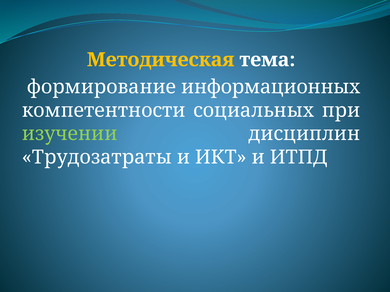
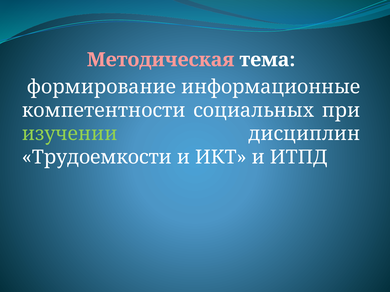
Методическая colour: yellow -> pink
информационных: информационных -> информационные
Трудозатраты: Трудозатраты -> Трудоемкости
